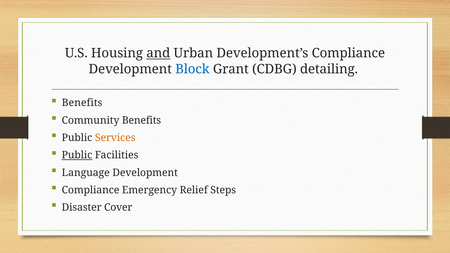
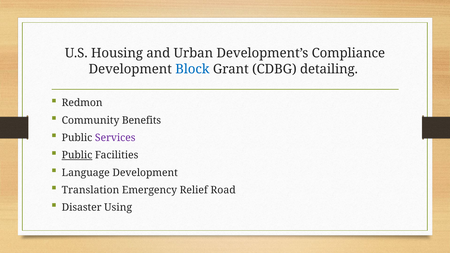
and underline: present -> none
Benefits at (82, 103): Benefits -> Redmon
Services colour: orange -> purple
Compliance at (91, 190): Compliance -> Translation
Steps: Steps -> Road
Cover: Cover -> Using
